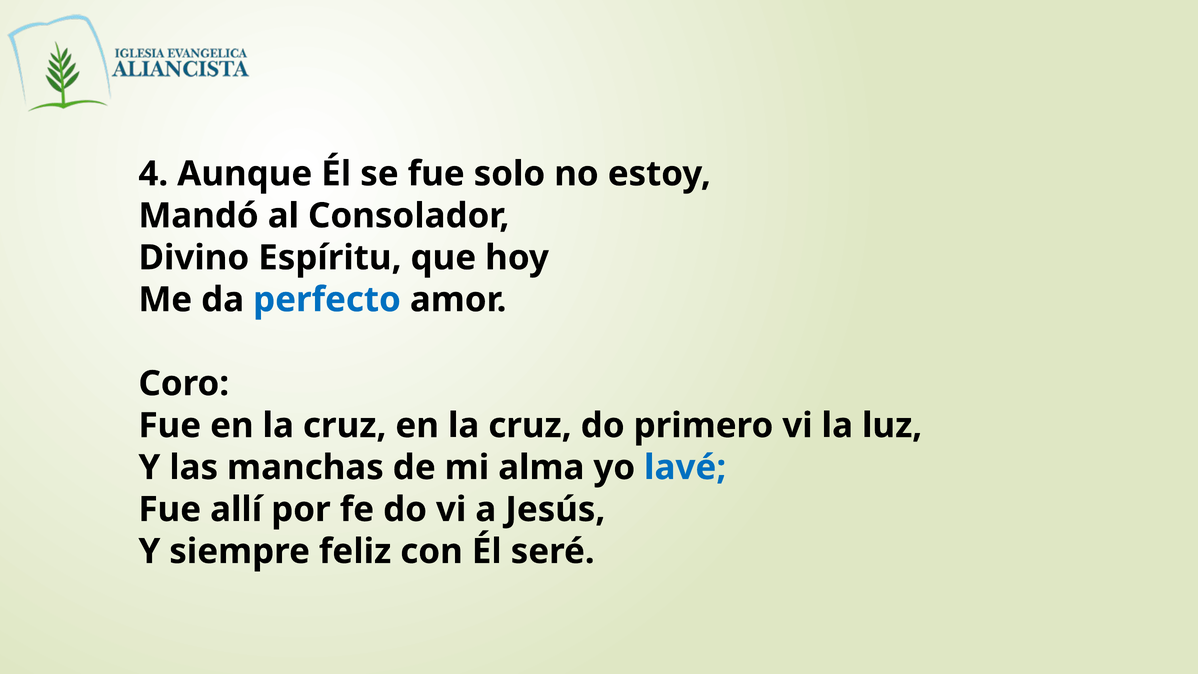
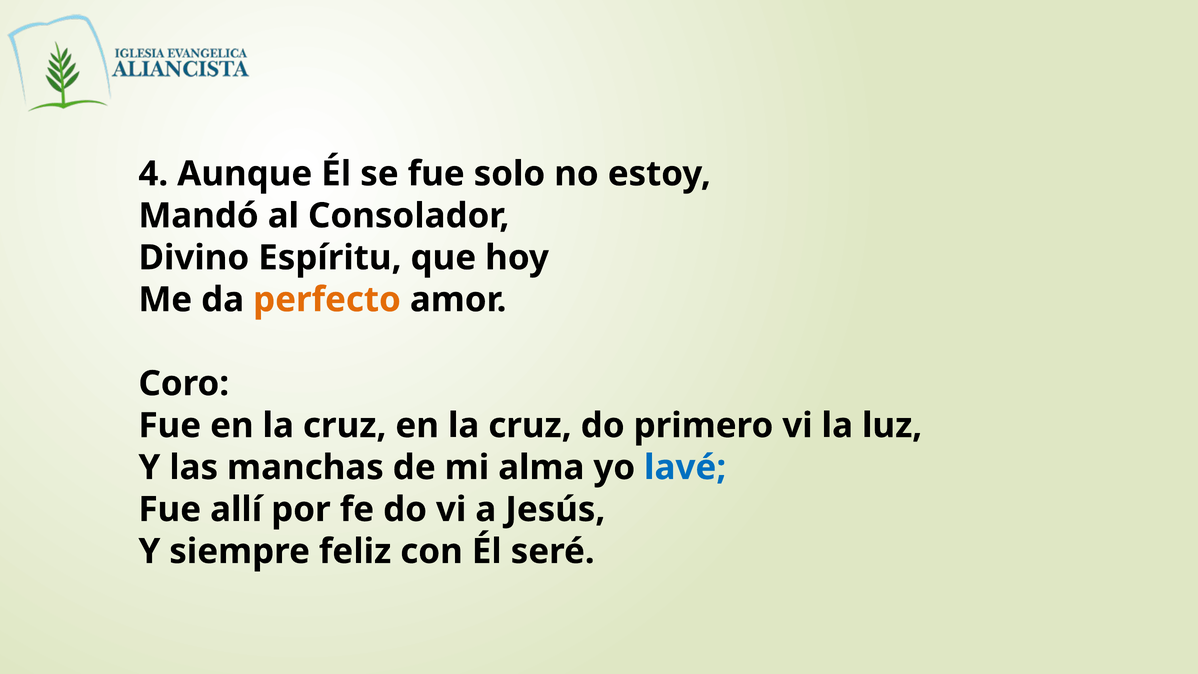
perfecto colour: blue -> orange
